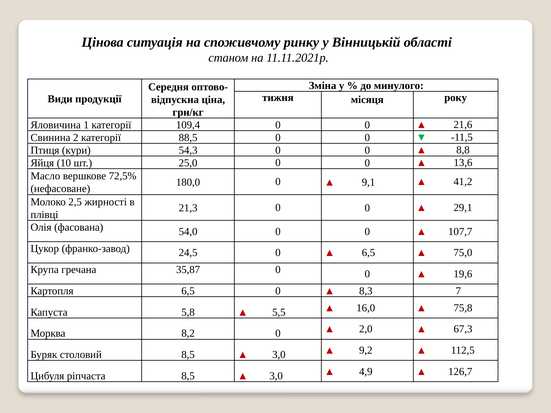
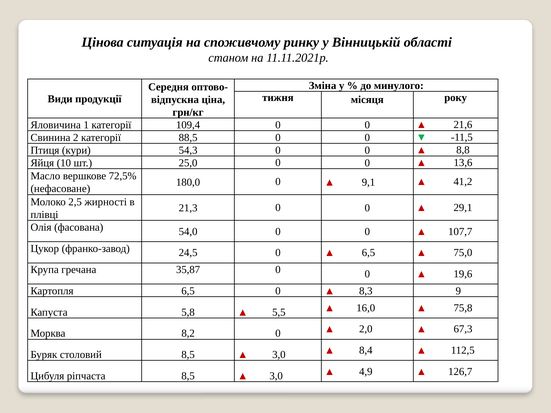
7: 7 -> 9
9,2: 9,2 -> 8,4
